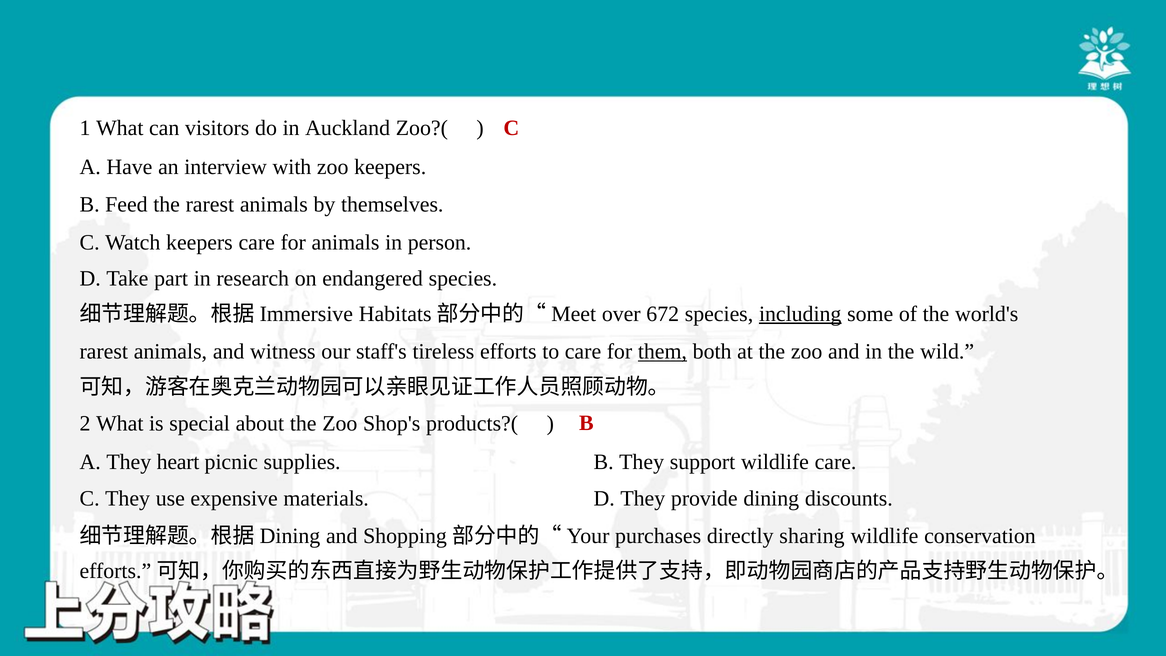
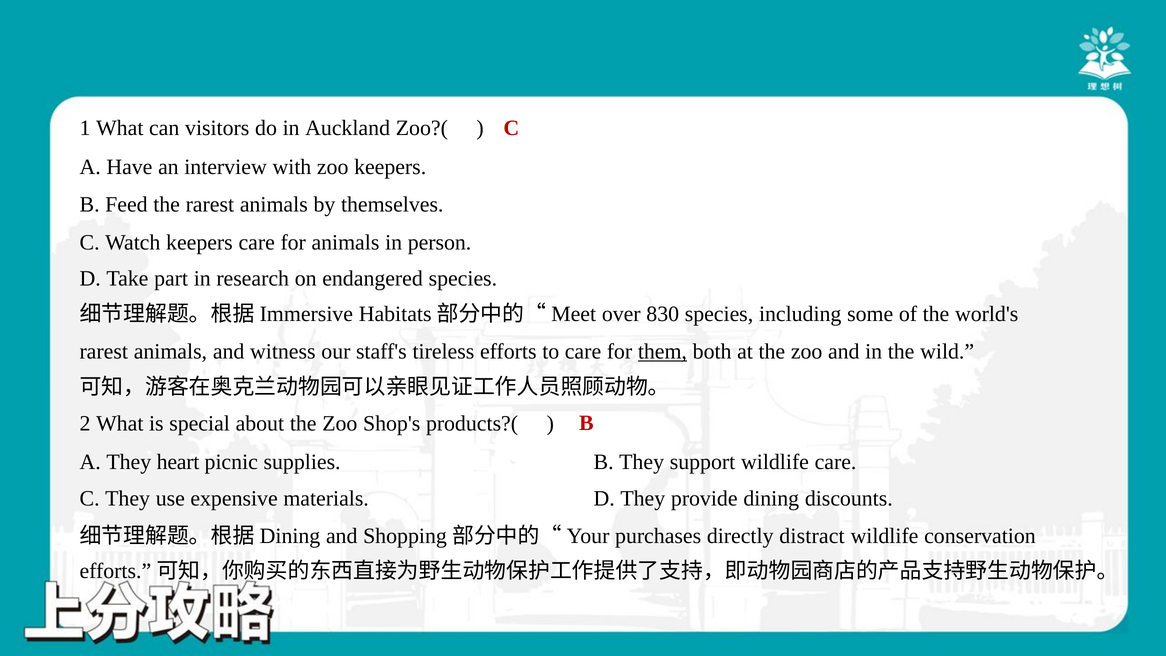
672: 672 -> 830
including underline: present -> none
sharing: sharing -> distract
